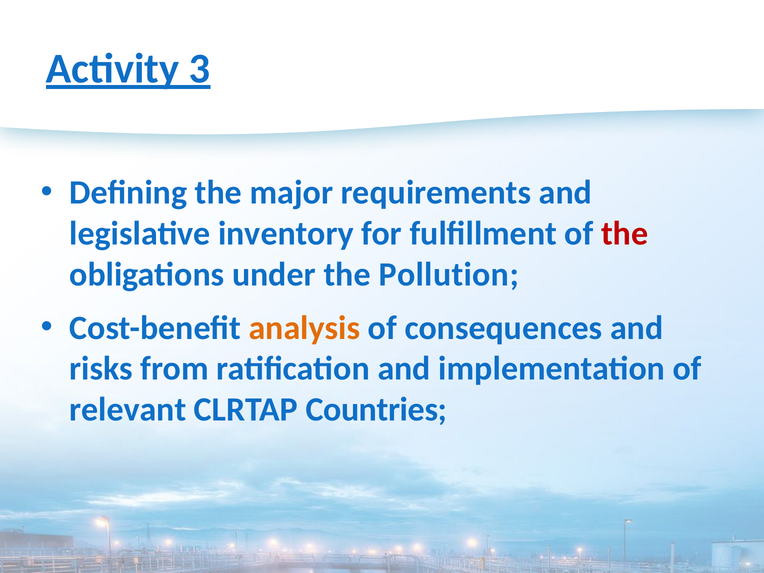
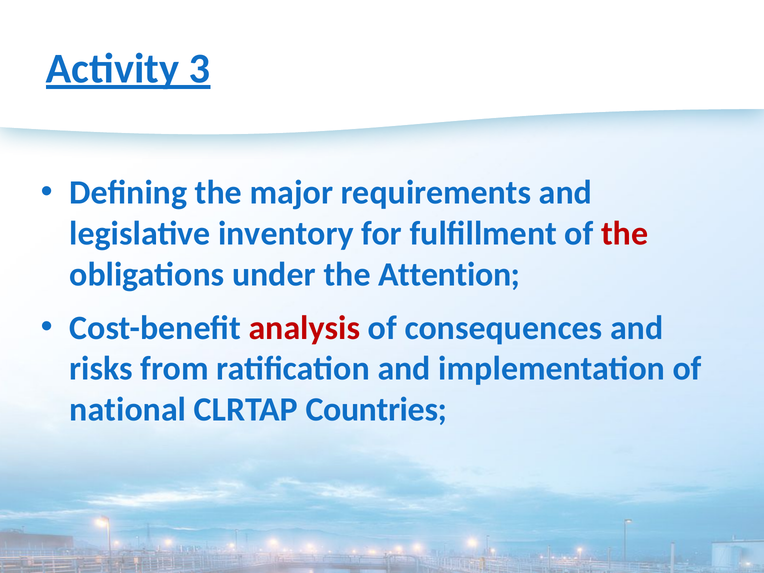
Pollution: Pollution -> Attention
analysis colour: orange -> red
relevant: relevant -> national
